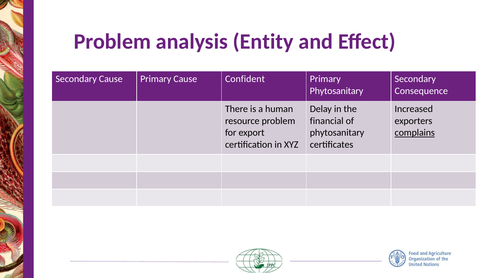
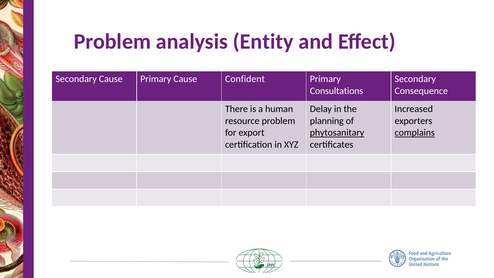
Phytosanitary at (337, 91): Phytosanitary -> Consultations
financial: financial -> planning
phytosanitary at (337, 133) underline: none -> present
